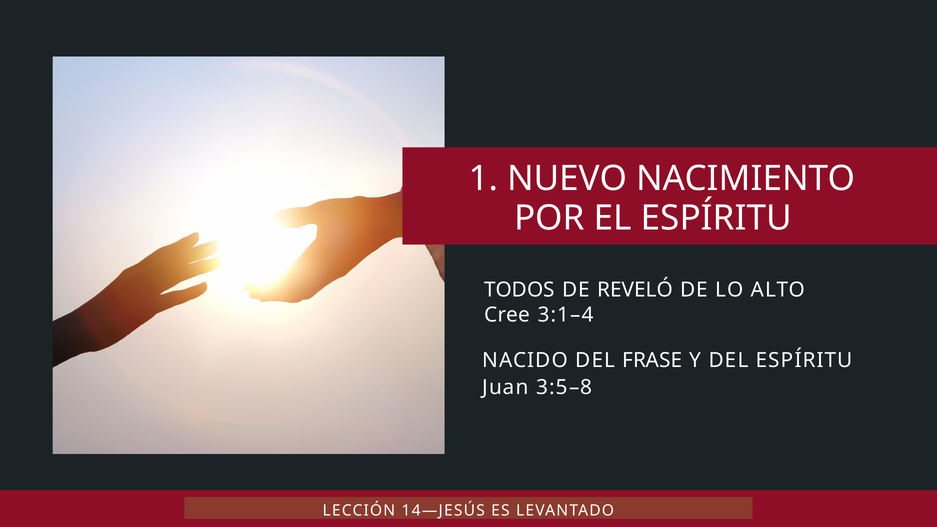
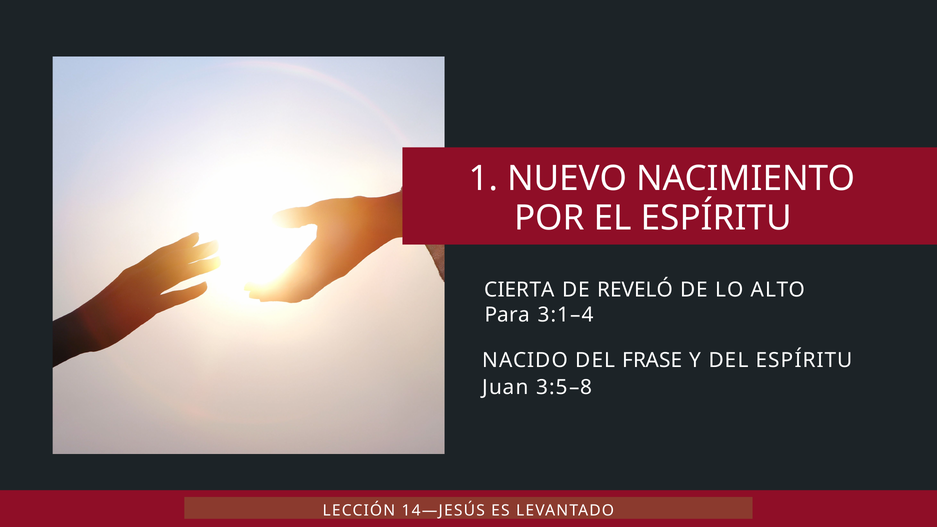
TODOS: TODOS -> CIERTA
Cree: Cree -> Para
